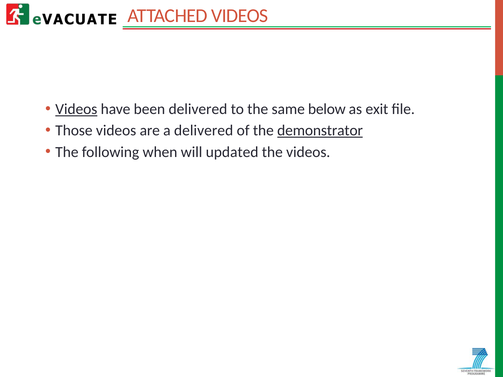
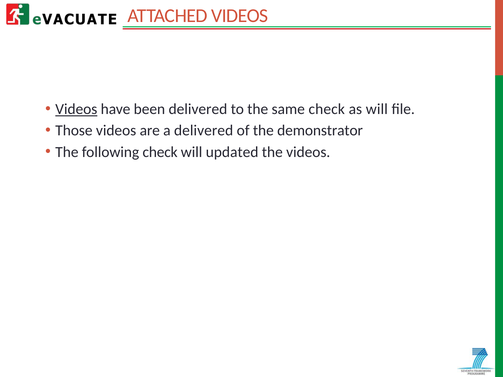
same below: below -> check
as exit: exit -> will
demonstrator underline: present -> none
following when: when -> check
